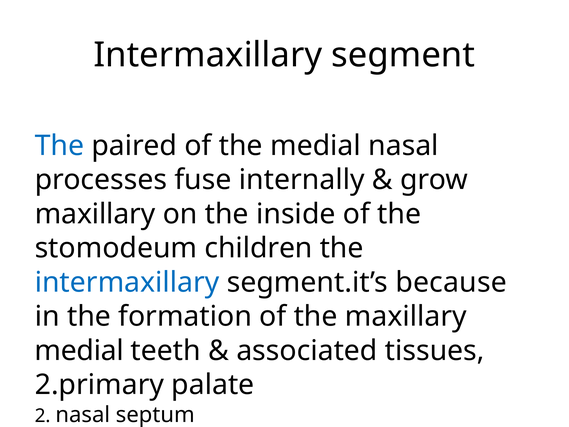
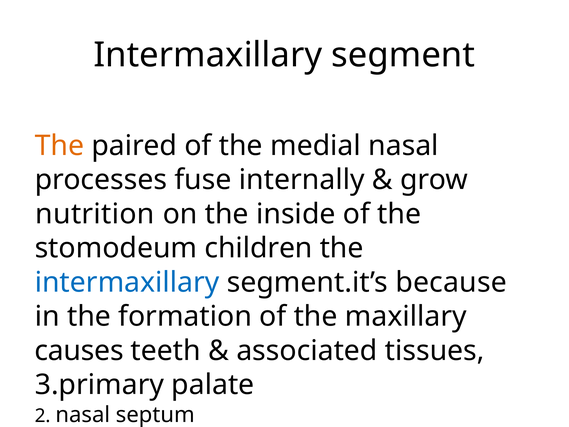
The at (59, 146) colour: blue -> orange
maxillary at (95, 214): maxillary -> nutrition
medial at (79, 350): medial -> causes
2.primary: 2.primary -> 3.primary
